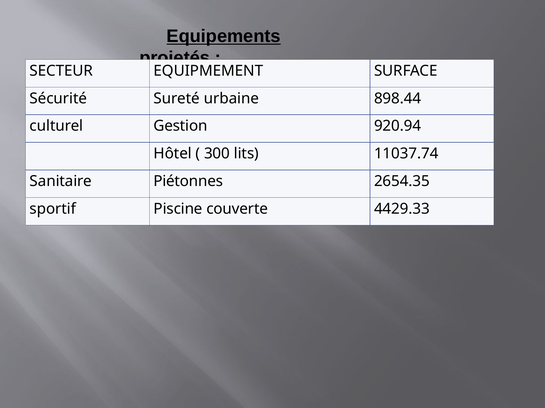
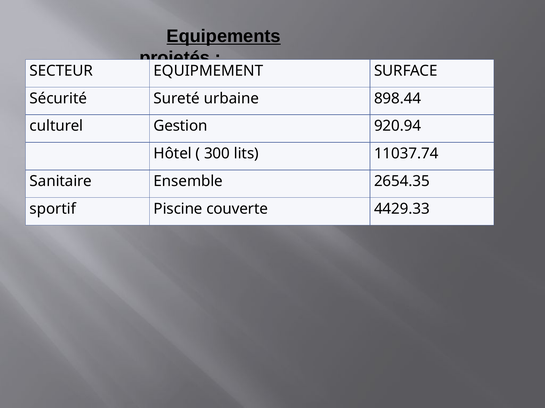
Piétonnes: Piétonnes -> Ensemble
